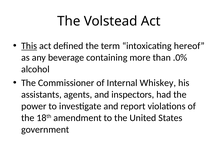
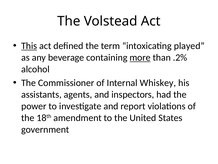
hereof: hereof -> played
more underline: none -> present
.0%: .0% -> .2%
